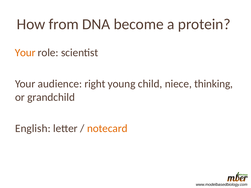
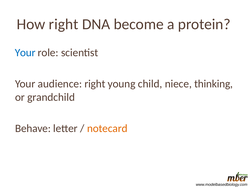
How from: from -> right
Your at (25, 53) colour: orange -> blue
English: English -> Behave
